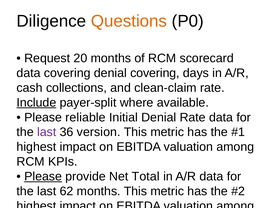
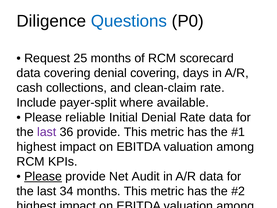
Questions colour: orange -> blue
20: 20 -> 25
Include underline: present -> none
36 version: version -> provide
Total: Total -> Audit
62: 62 -> 34
